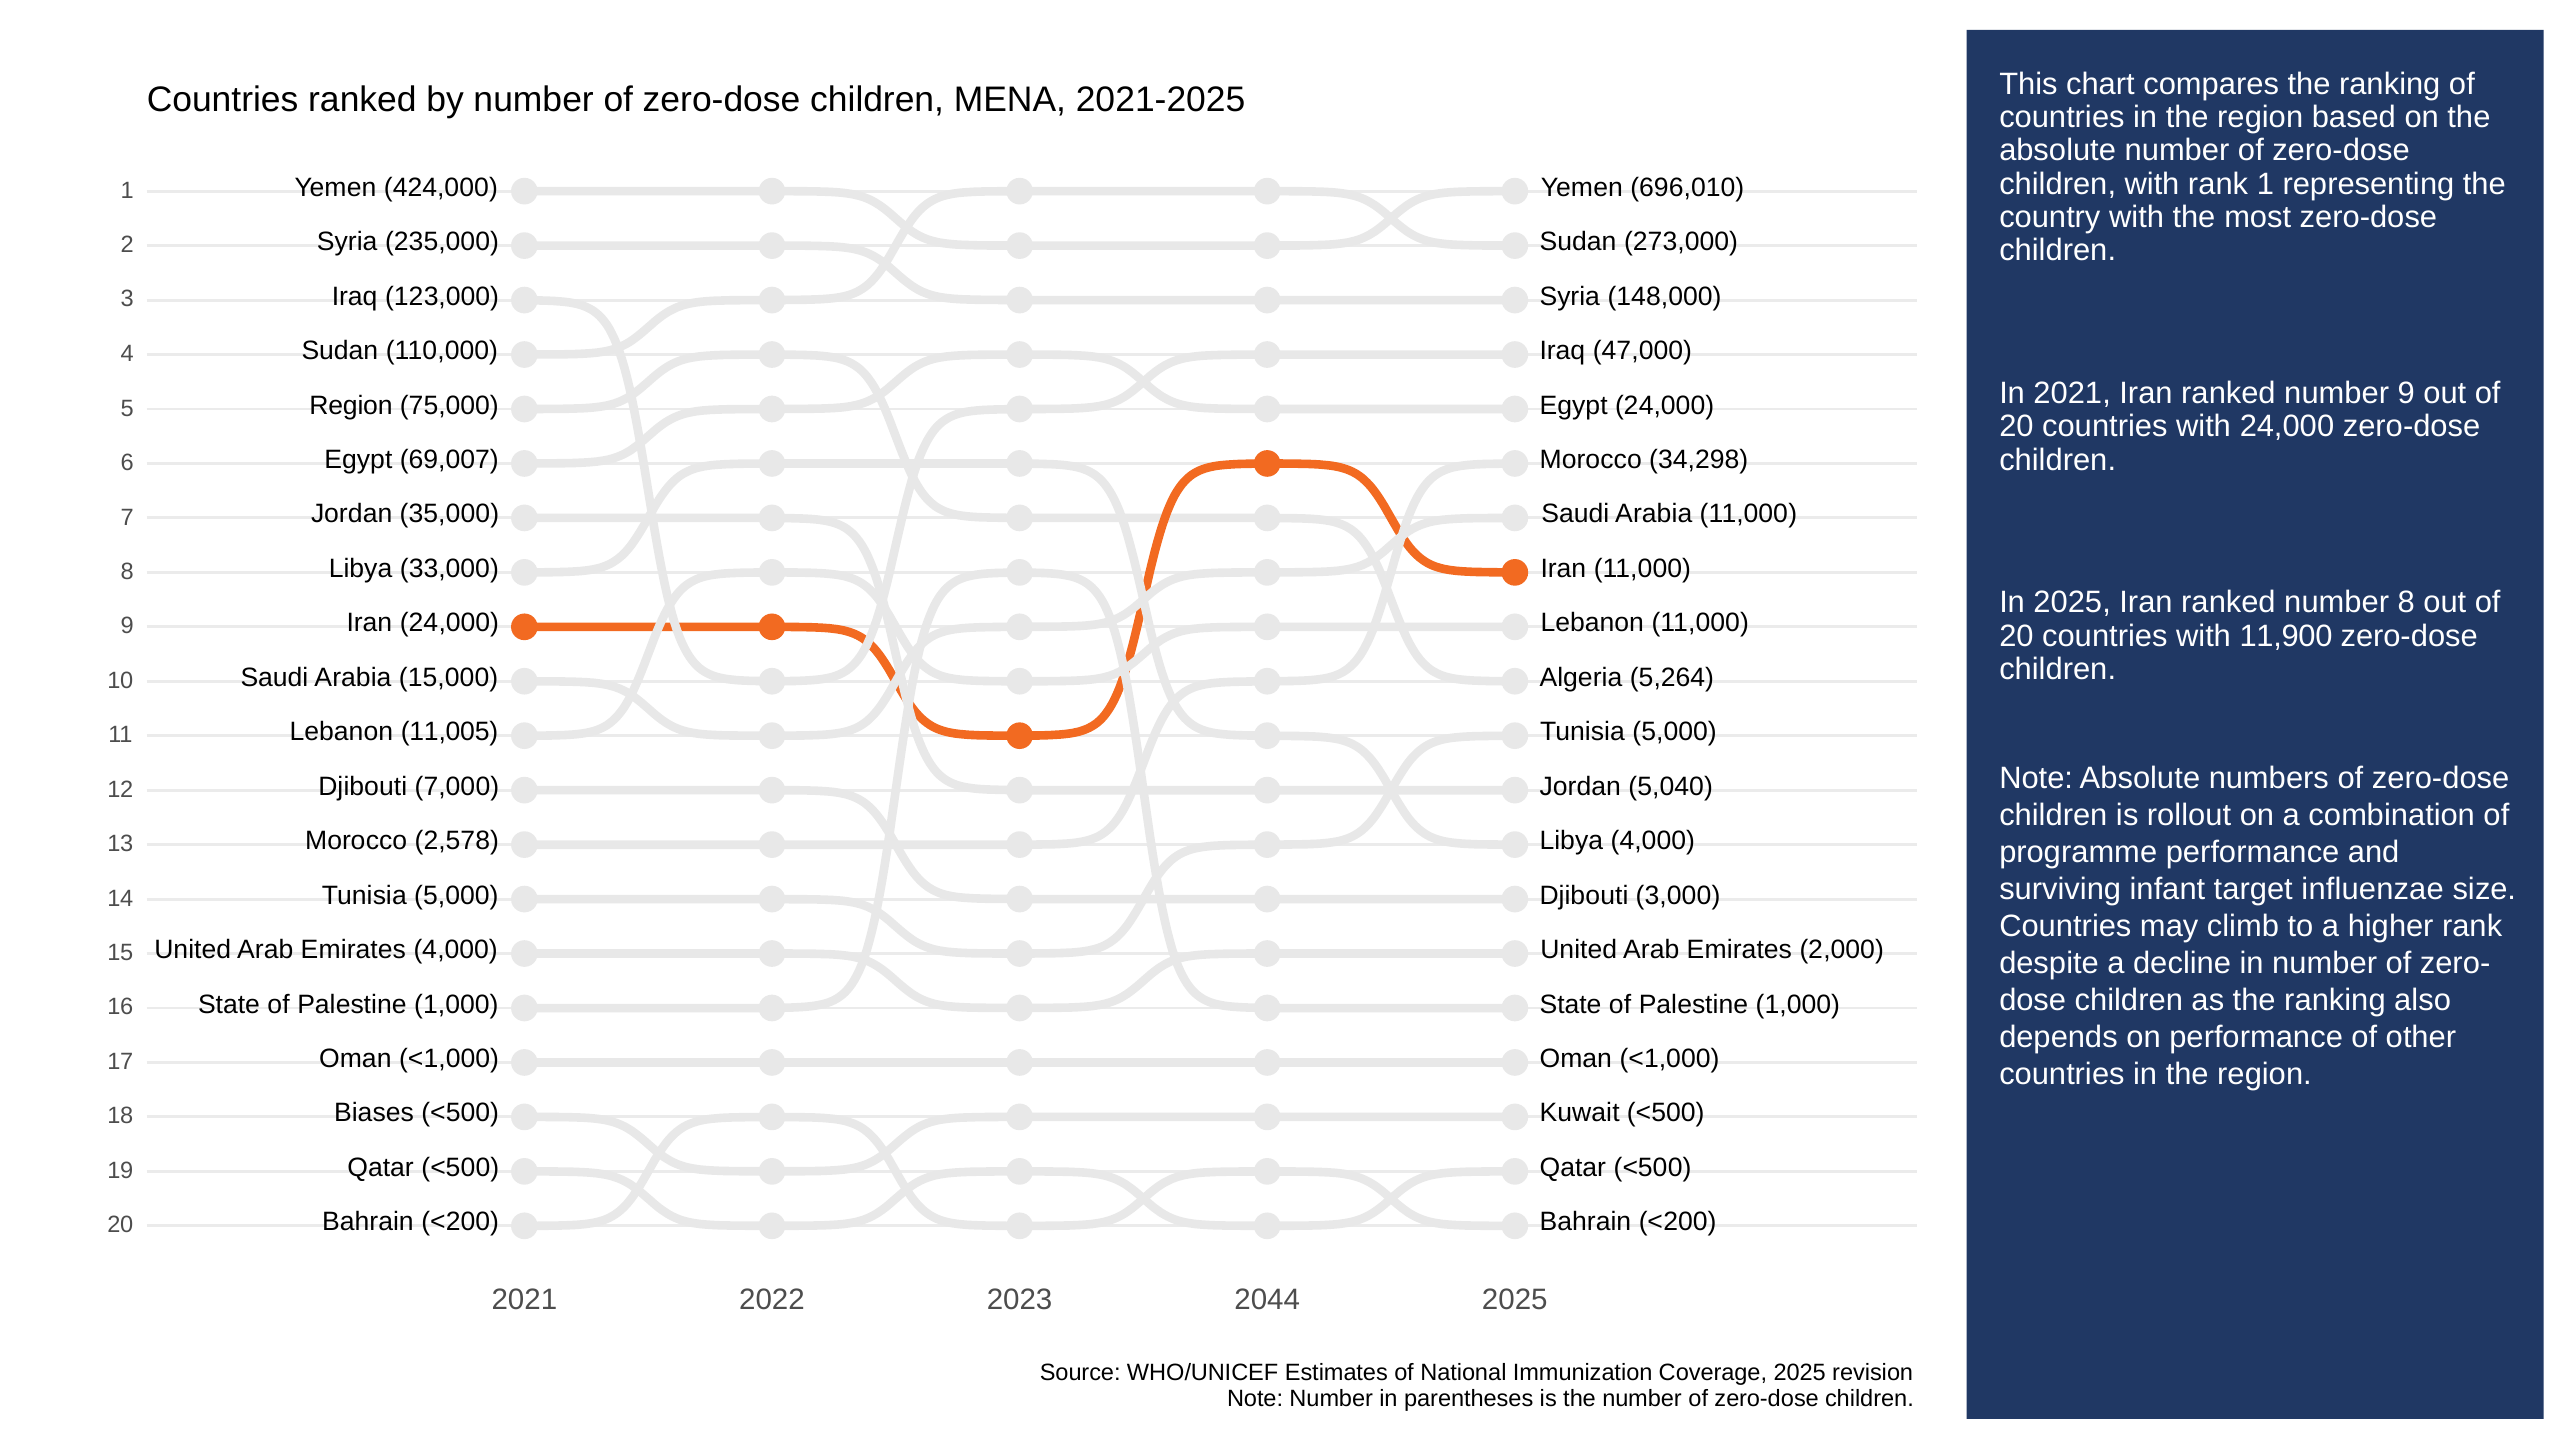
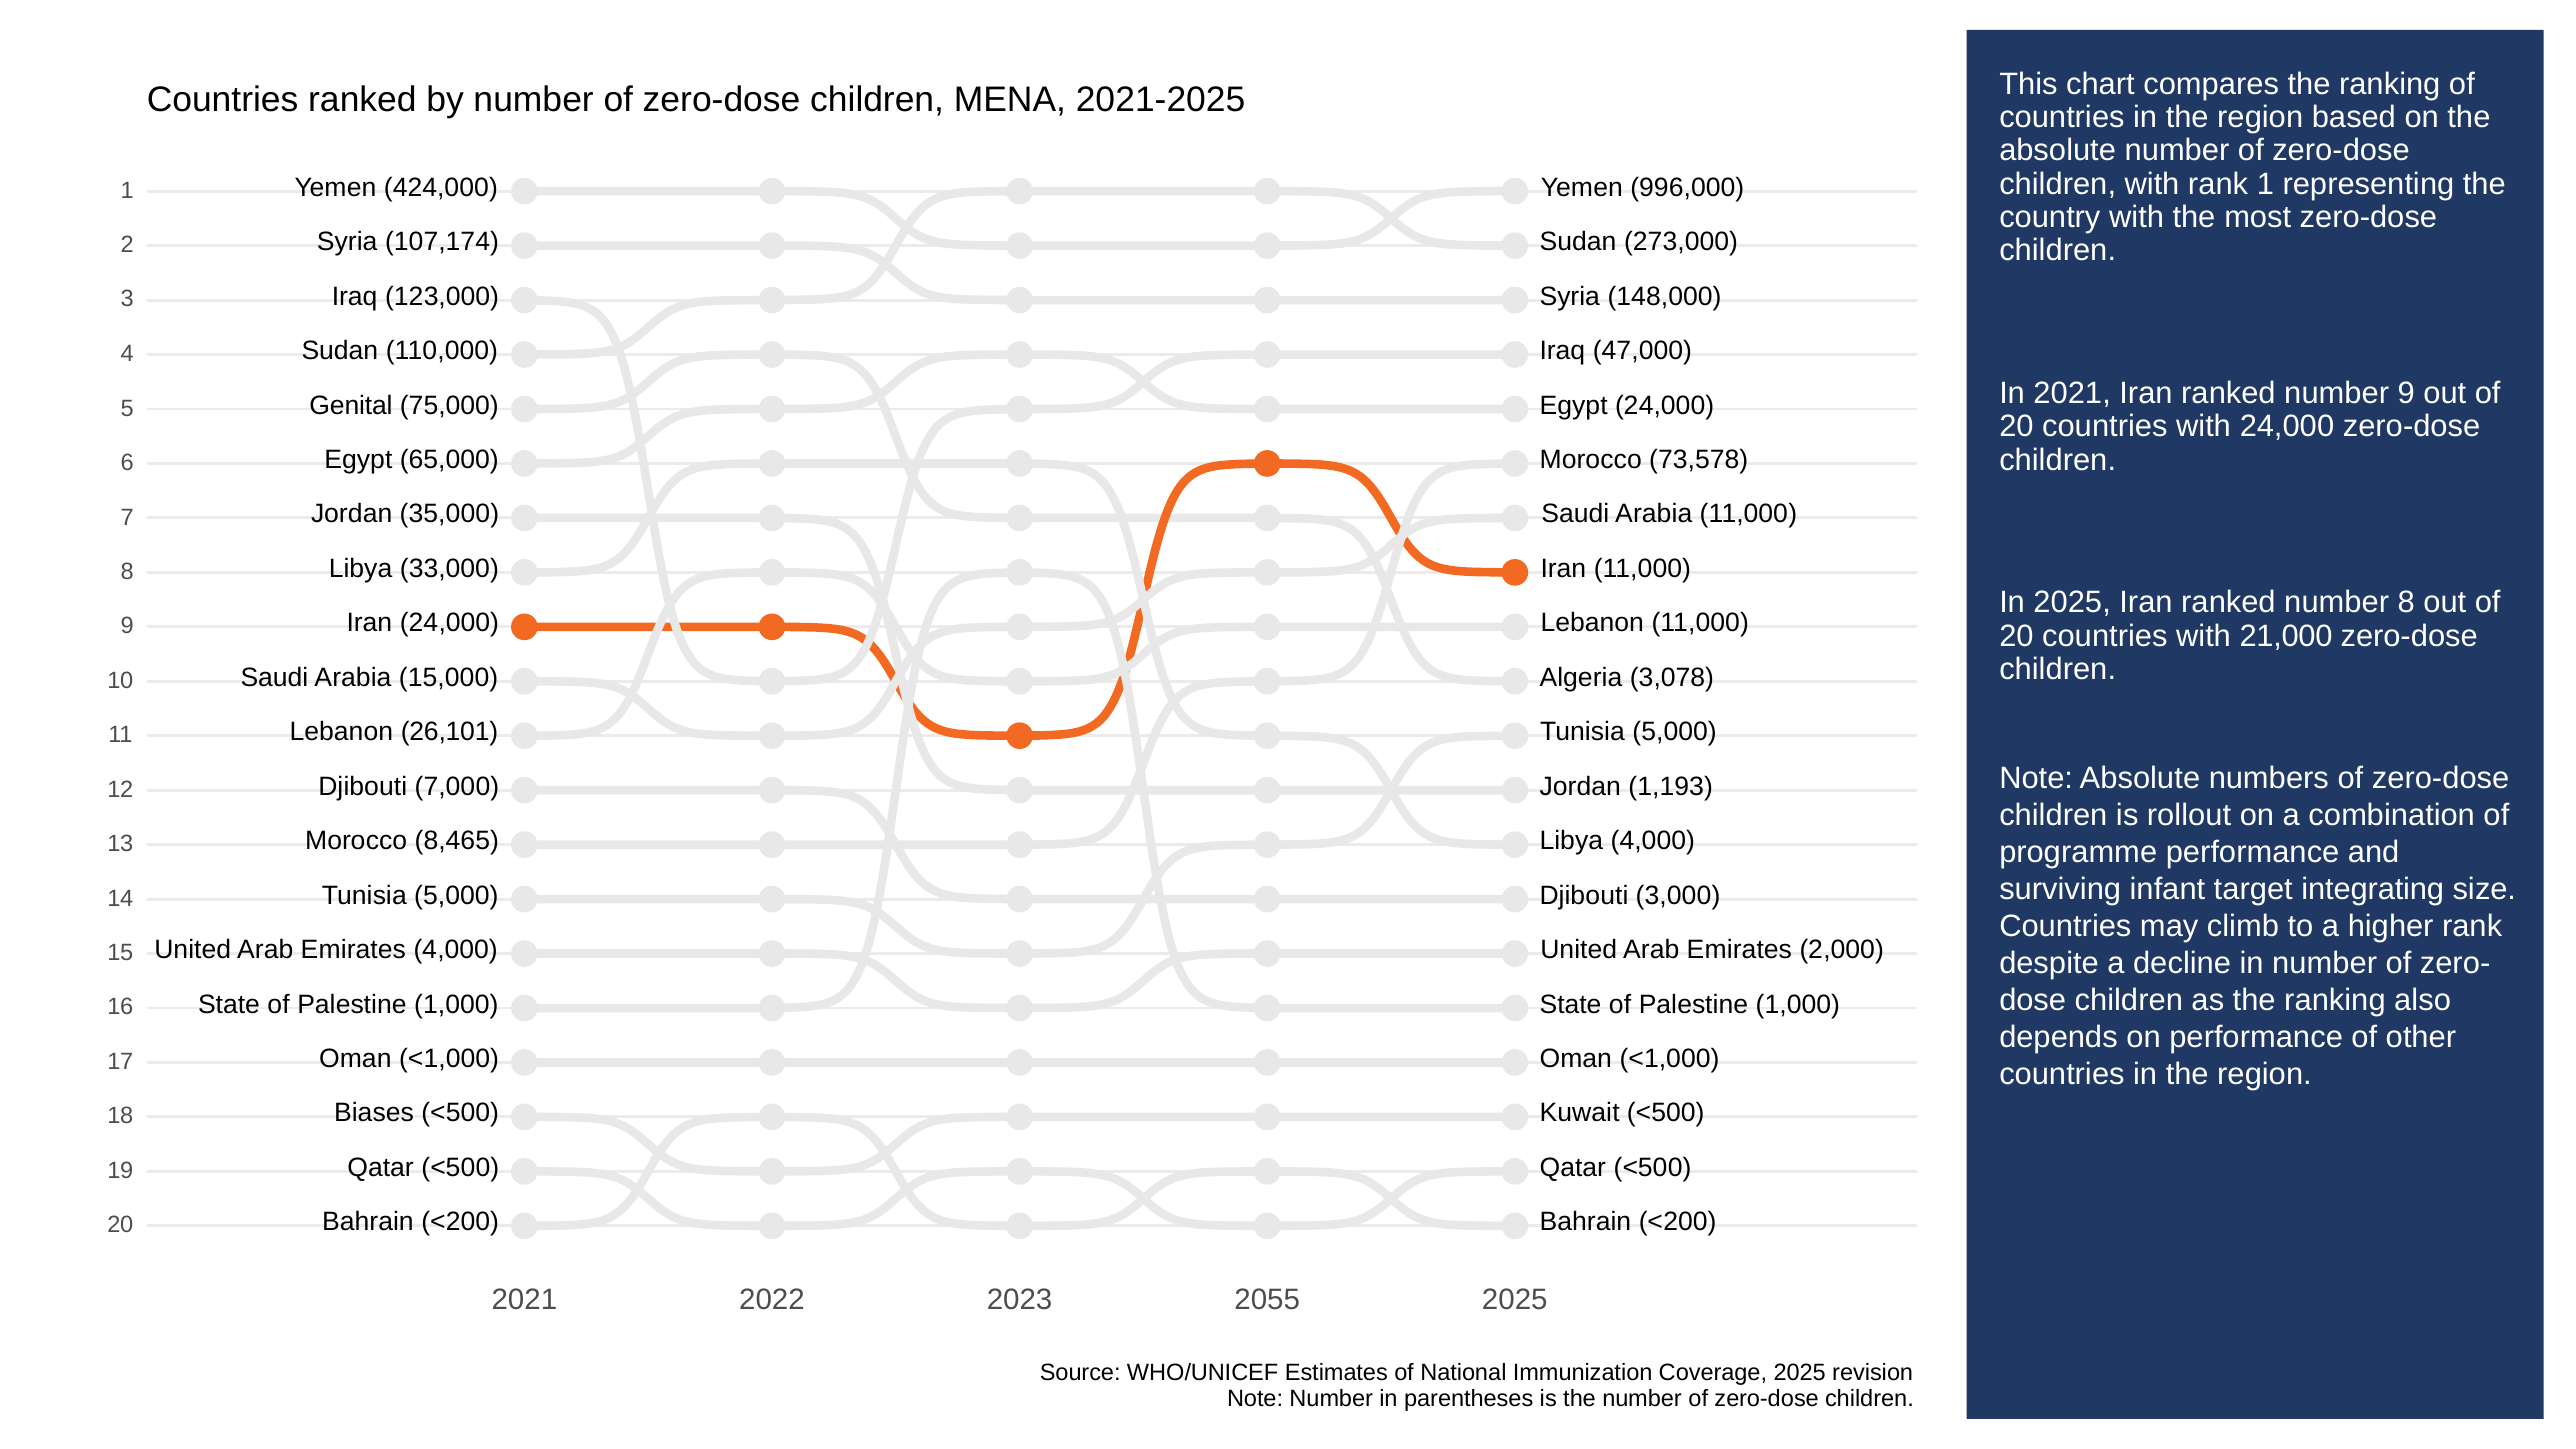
696,010: 696,010 -> 996,000
235,000: 235,000 -> 107,174
Region at (351, 405): Region -> Genital
69,007: 69,007 -> 65,000
34,298: 34,298 -> 73,578
11,900: 11,900 -> 21,000
5,264: 5,264 -> 3,078
11,005: 11,005 -> 26,101
5,040: 5,040 -> 1,193
2,578: 2,578 -> 8,465
influenzae: influenzae -> integrating
2044: 2044 -> 2055
